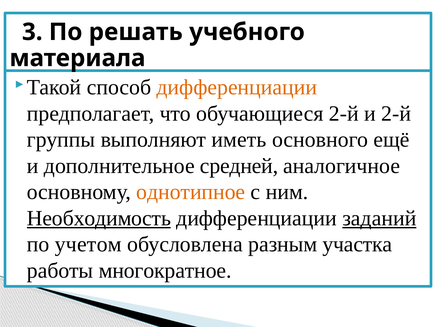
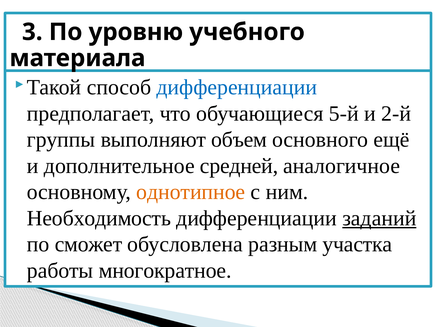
решать: решать -> уровню
дифференциации at (237, 87) colour: orange -> blue
обучающиеся 2-й: 2-й -> 5-й
иметь: иметь -> объем
Необходимость underline: present -> none
учетом: учетом -> сможет
